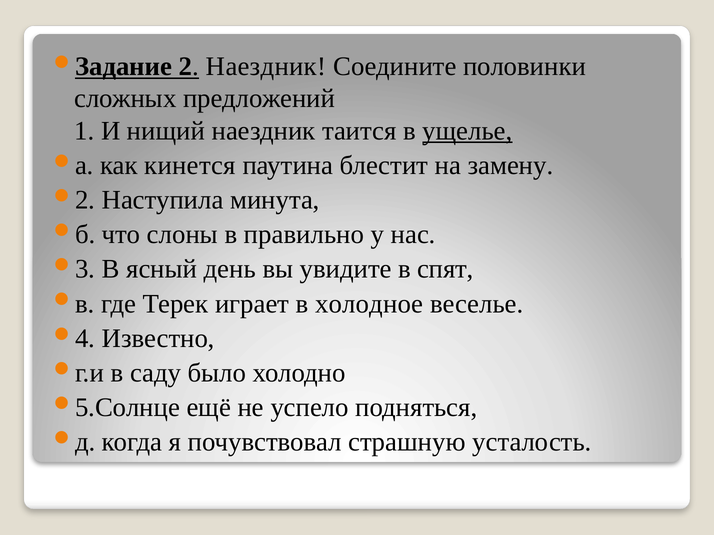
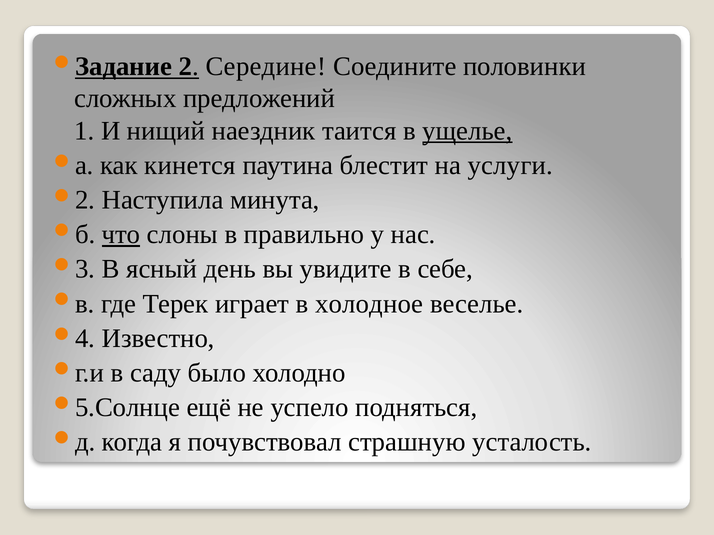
2 Наездник: Наездник -> Середине
замену: замену -> услуги
что underline: none -> present
спят: спят -> себе
